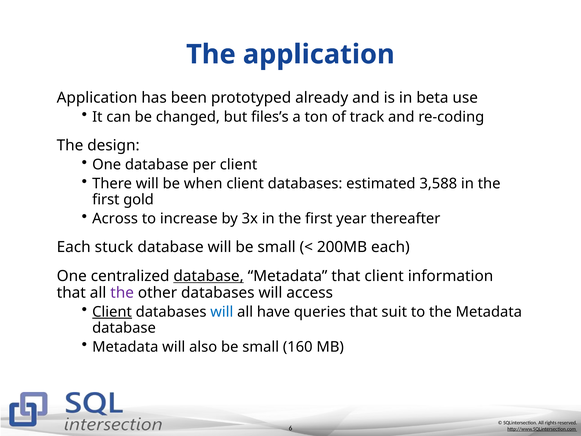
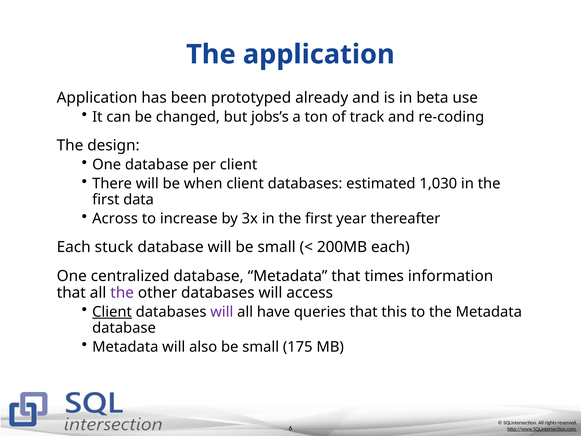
files’s: files’s -> jobs’s
3,588: 3,588 -> 1,030
gold: gold -> data
database at (209, 276) underline: present -> none
that client: client -> times
will at (222, 312) colour: blue -> purple
suit: suit -> this
160: 160 -> 175
